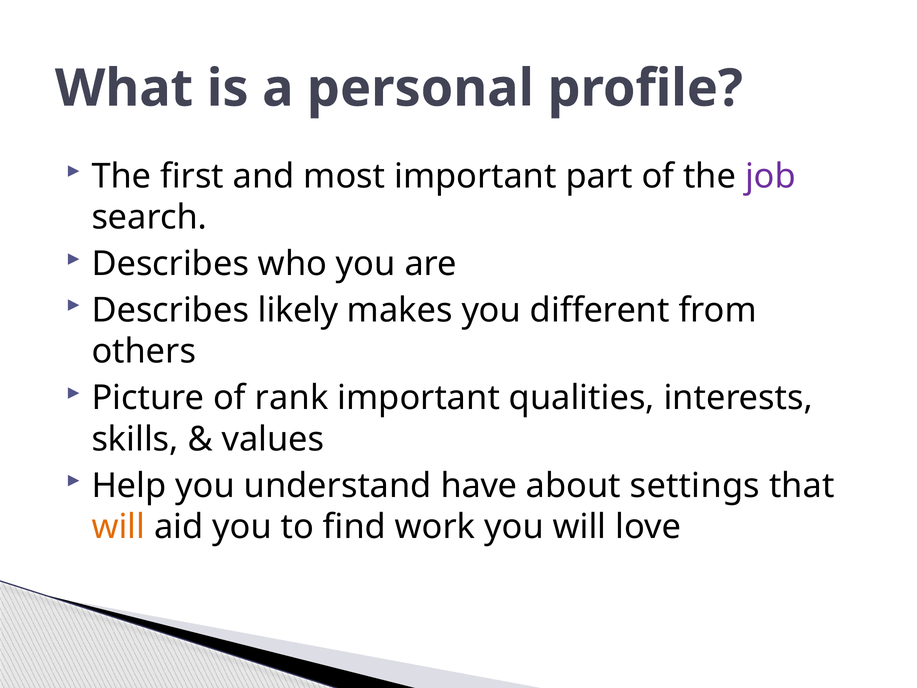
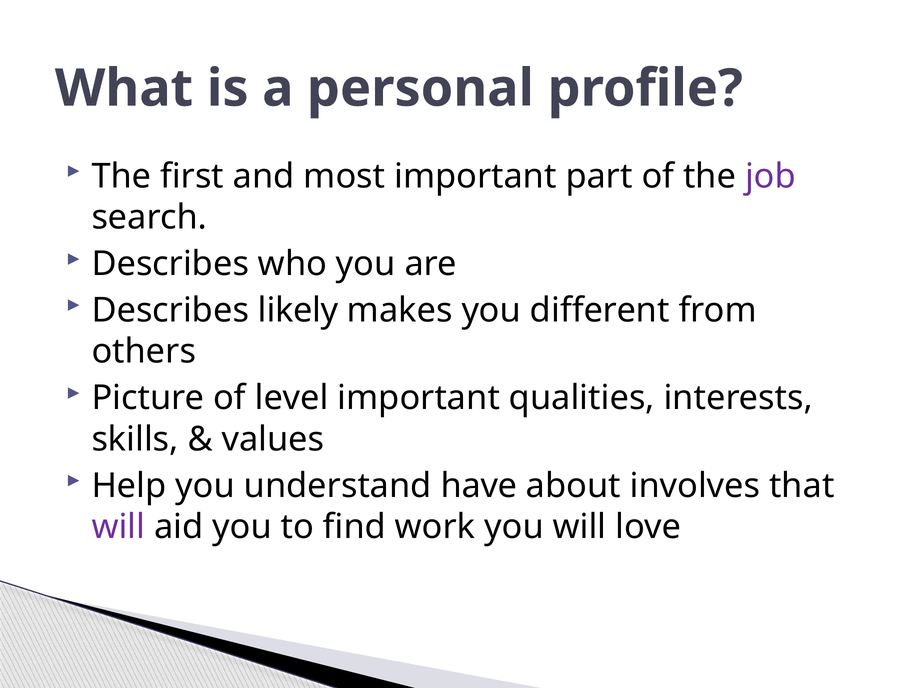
rank: rank -> level
settings: settings -> involves
will at (118, 527) colour: orange -> purple
